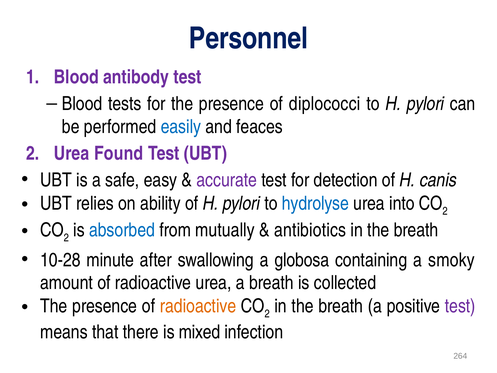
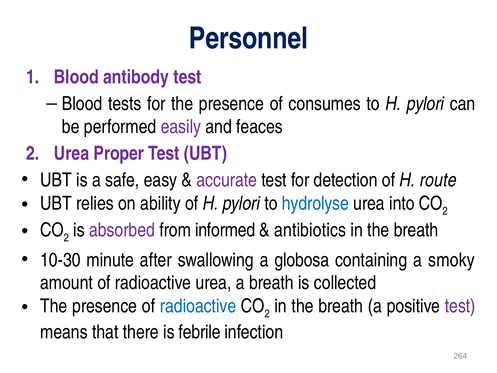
diplococci: diplococci -> consumes
easily colour: blue -> purple
Found: Found -> Proper
canis: canis -> route
absorbed colour: blue -> purple
mutually: mutually -> informed
10-28: 10-28 -> 10-30
radioactive at (198, 306) colour: orange -> blue
mixed: mixed -> febrile
